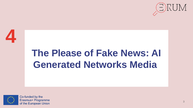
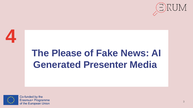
Networks: Networks -> Presenter
